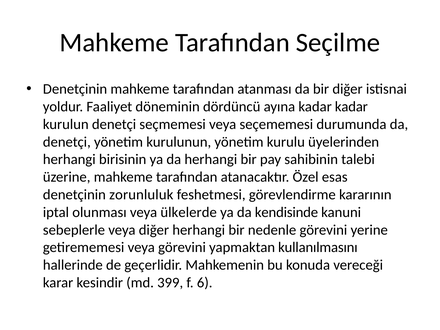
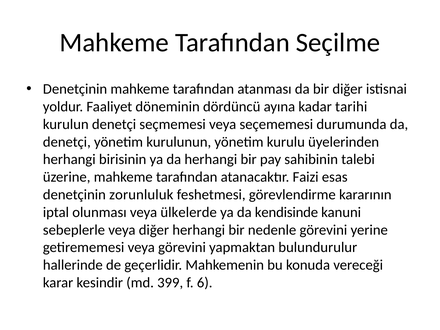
kadar kadar: kadar -> tarihi
Özel: Özel -> Faizi
kullanılmasını: kullanılmasını -> bulundurulur
